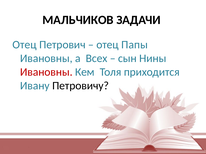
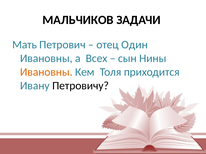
Отец at (24, 45): Отец -> Мать
Папы: Папы -> Один
Ивановны at (46, 72) colour: red -> orange
